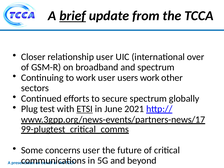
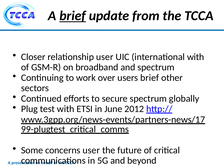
international over: over -> with
work user: user -> over
users work: work -> brief
ETSI underline: present -> none
2021: 2021 -> 2012
